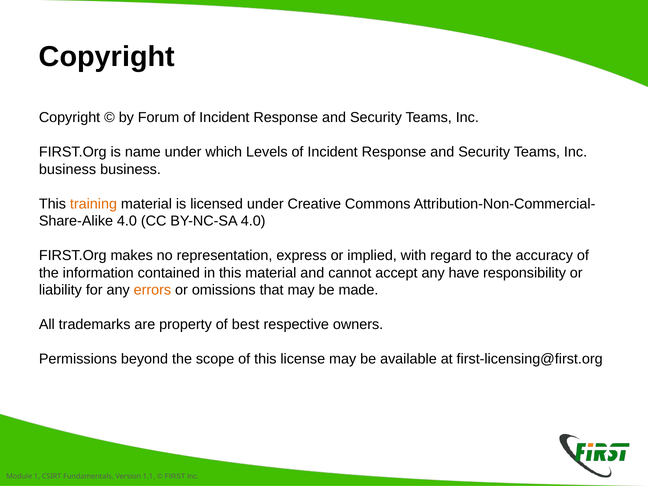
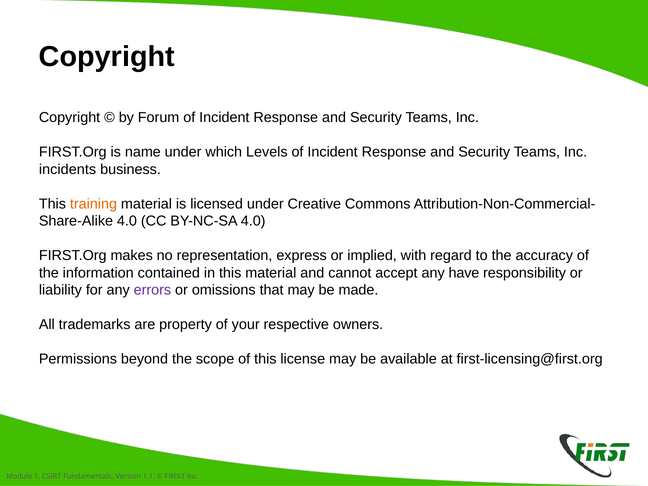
business at (68, 169): business -> incidents
errors colour: orange -> purple
best: best -> your
